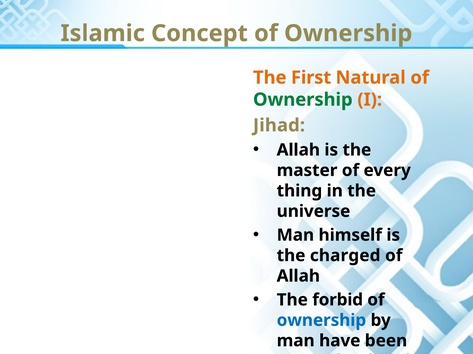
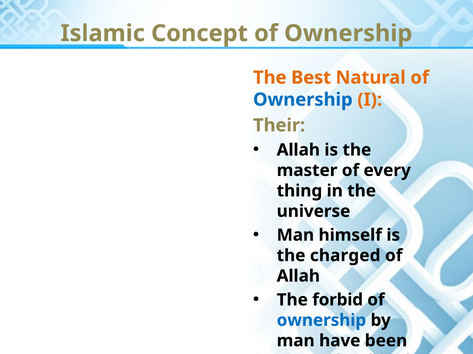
First: First -> Best
Ownership at (303, 100) colour: green -> blue
Jihad: Jihad -> Their
